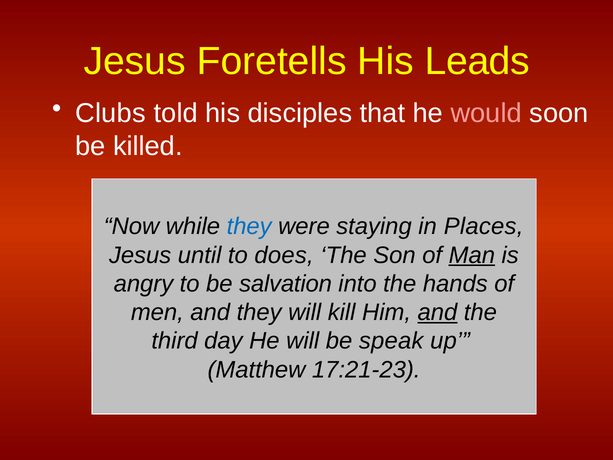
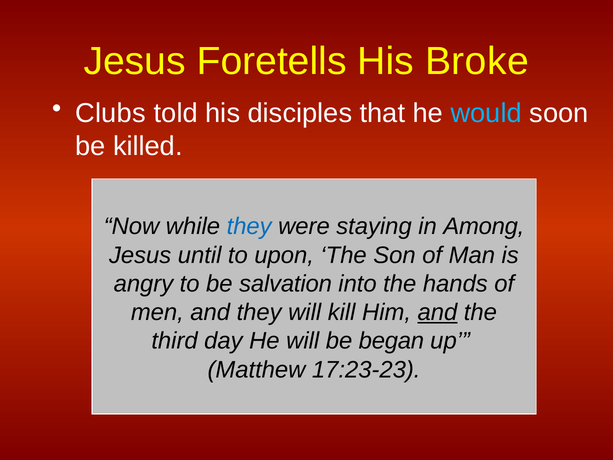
Leads: Leads -> Broke
would colour: pink -> light blue
Places: Places -> Among
does: does -> upon
Man underline: present -> none
speak: speak -> began
17:21-23: 17:21-23 -> 17:23-23
